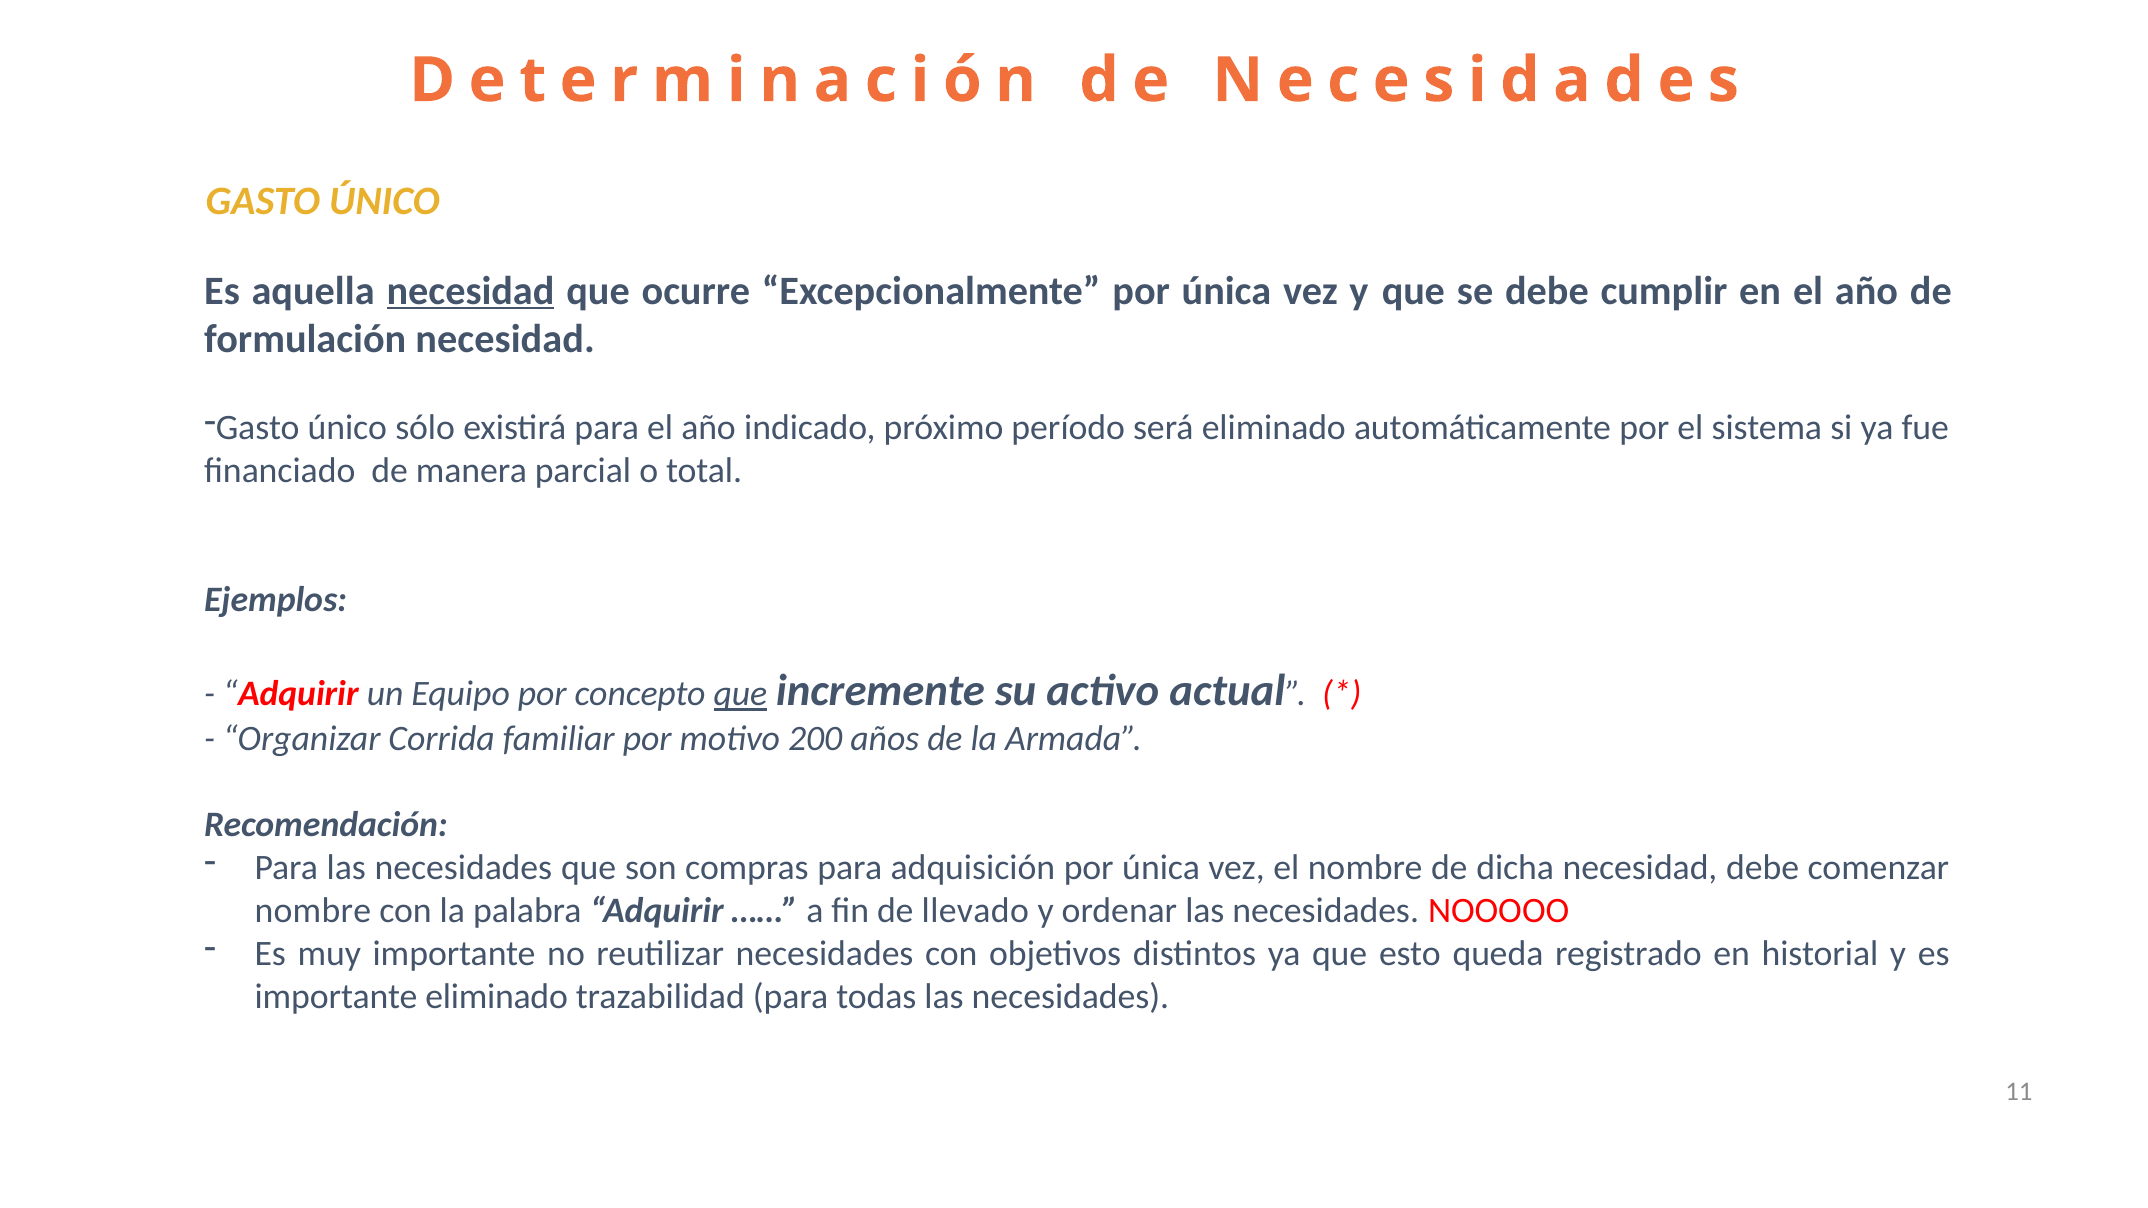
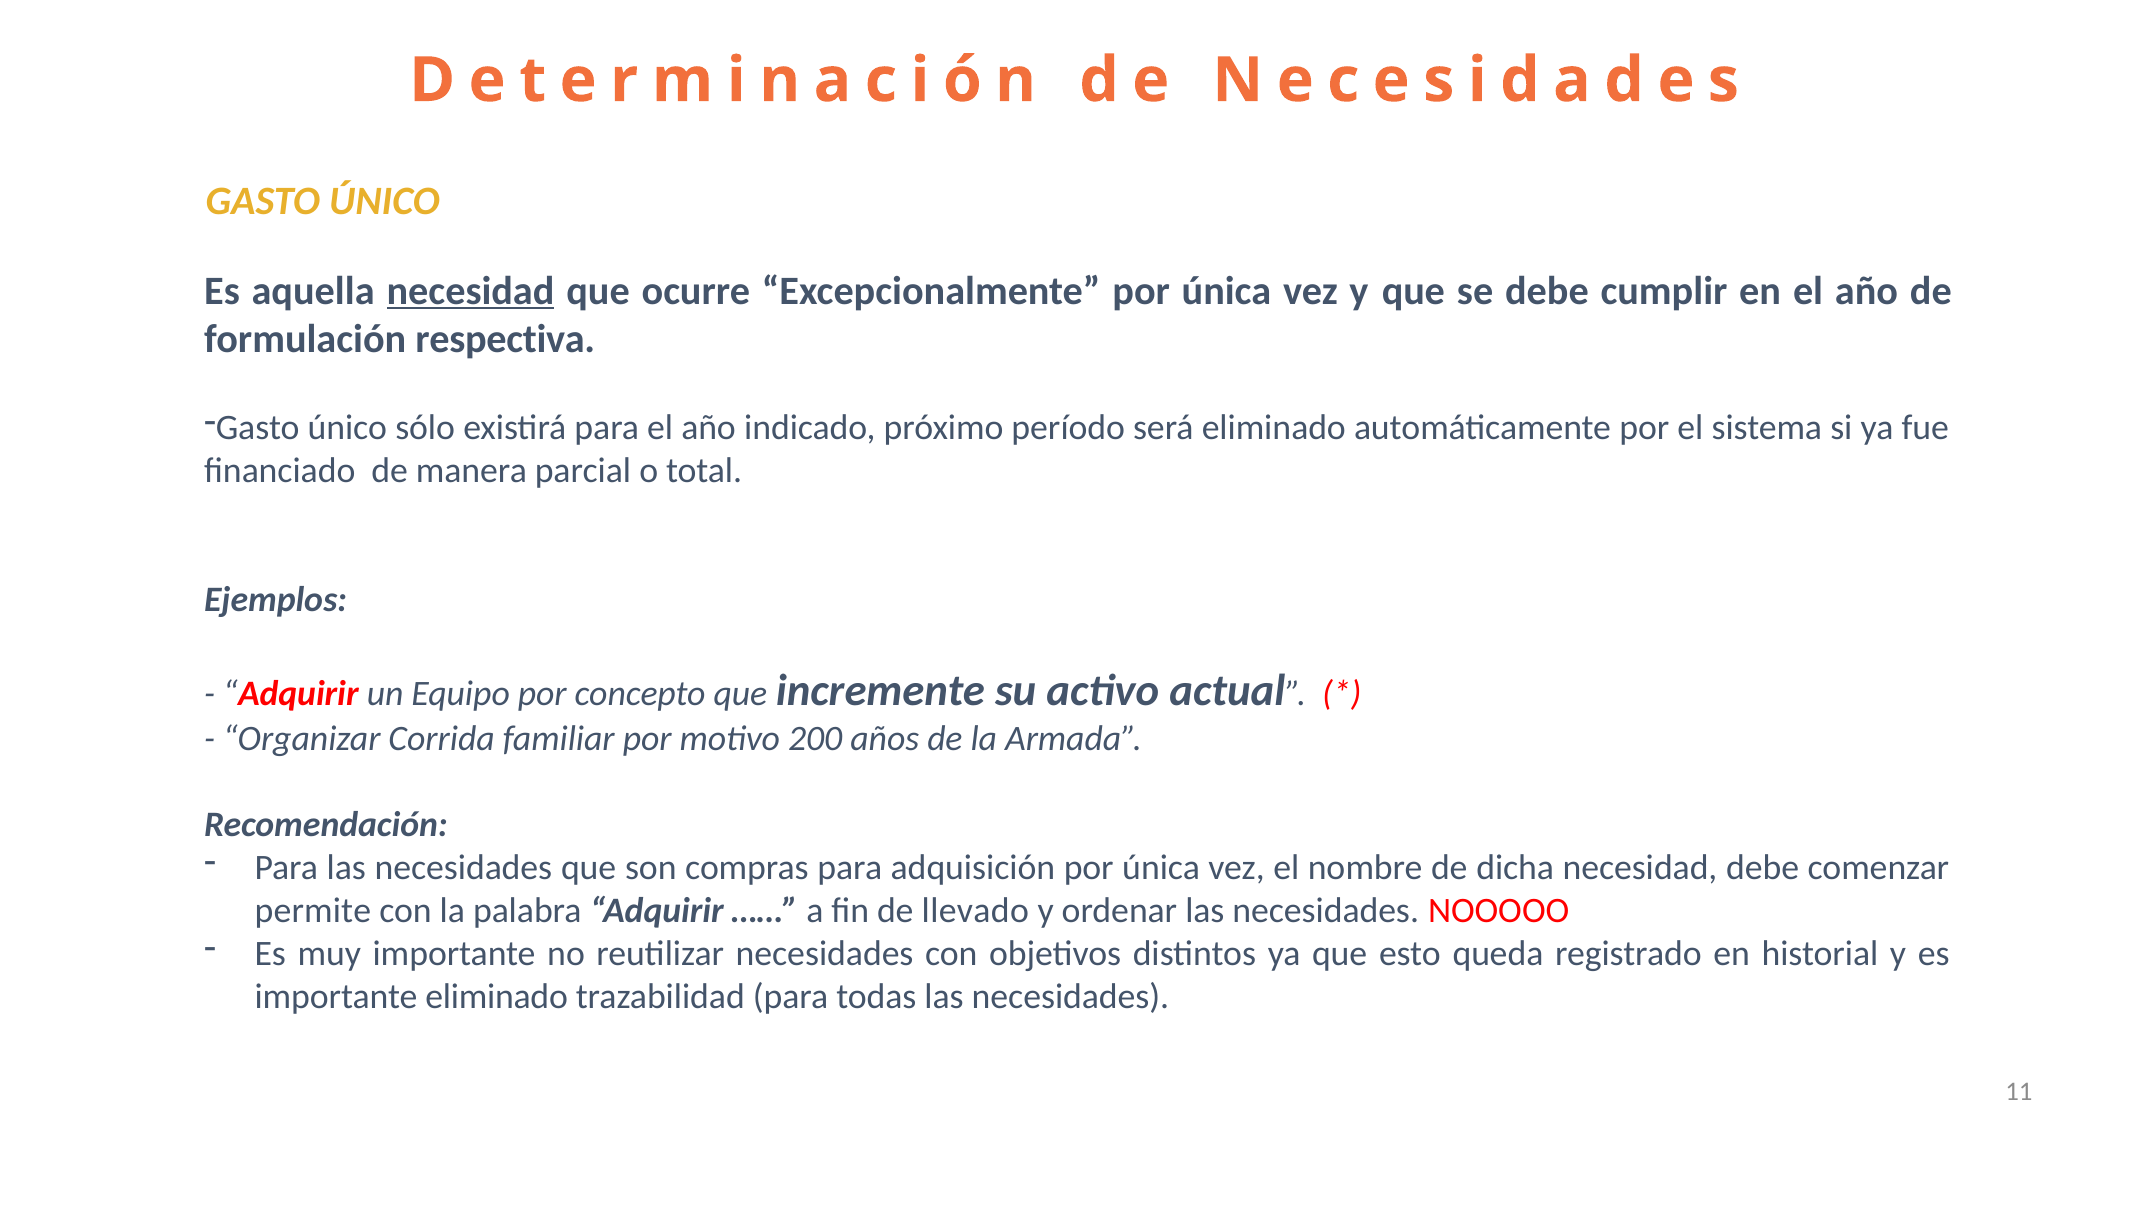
formulación necesidad: necesidad -> respectiva
que at (740, 694) underline: present -> none
nombre at (313, 911): nombre -> permite
